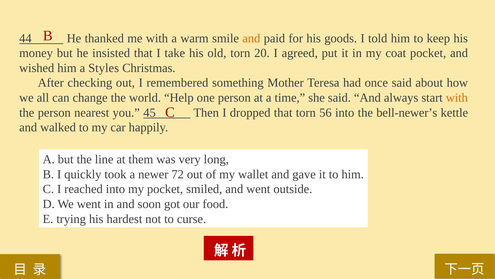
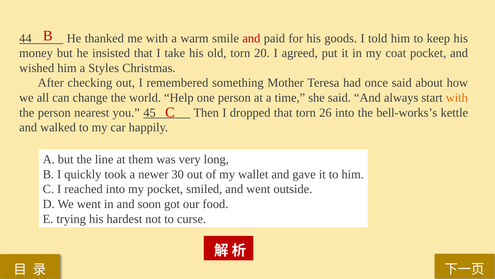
and at (251, 38) colour: orange -> red
56: 56 -> 26
bell-newer’s: bell-newer’s -> bell-works’s
72: 72 -> 30
